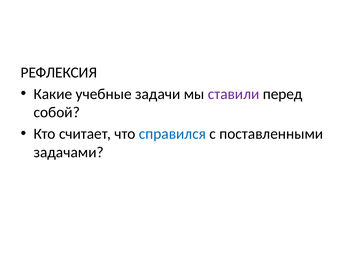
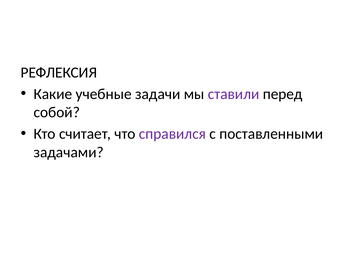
справился colour: blue -> purple
